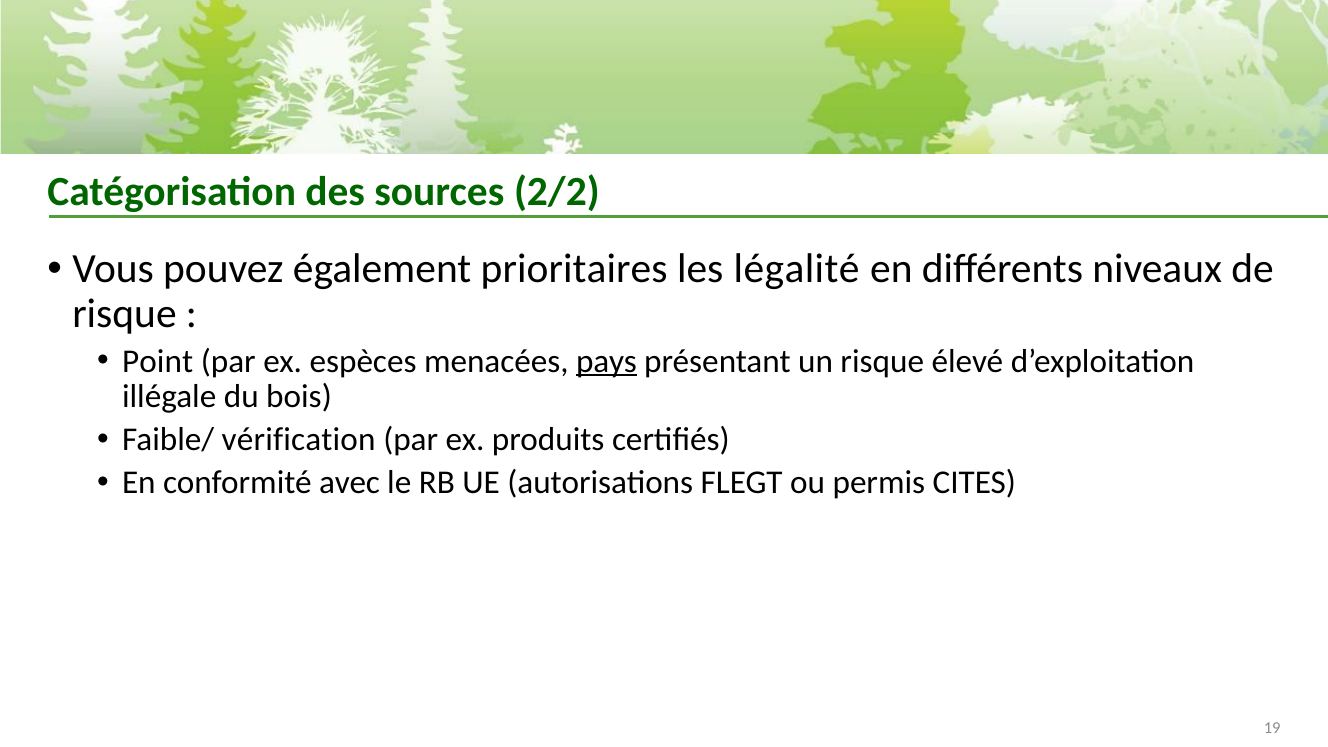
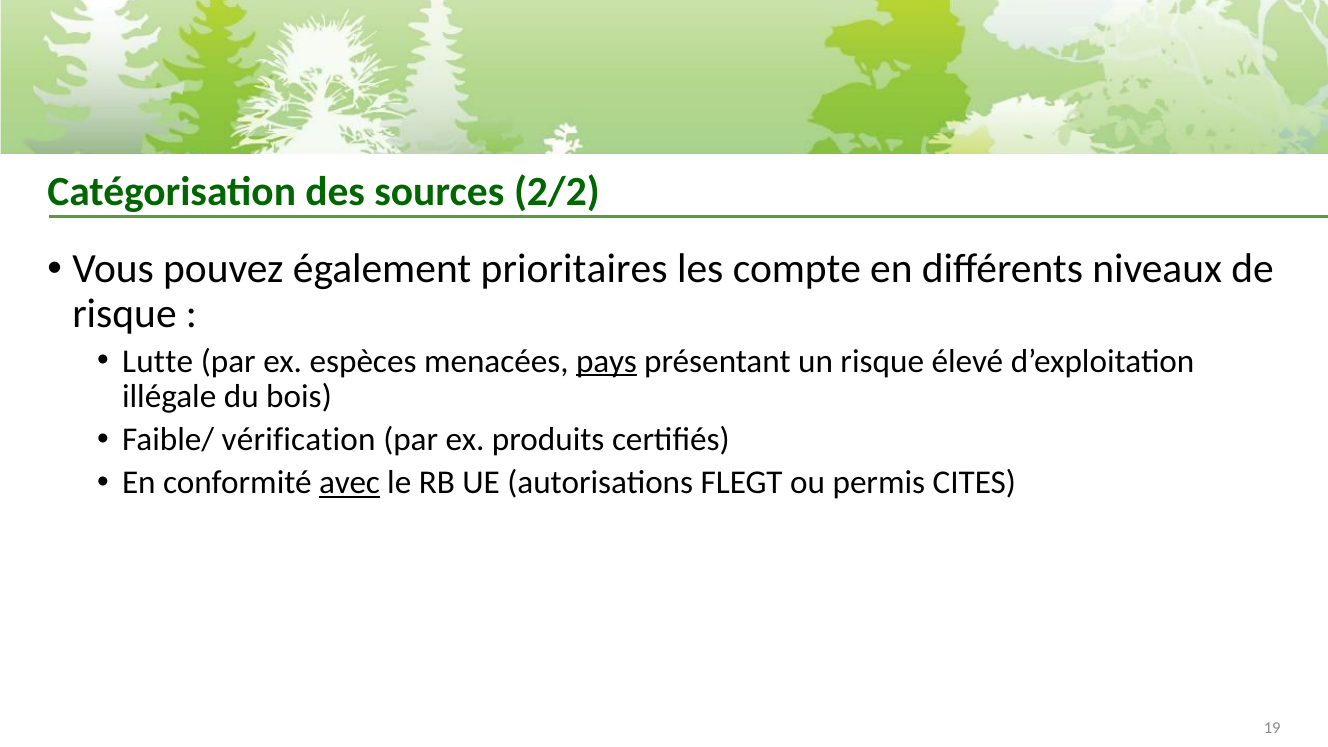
légalité: légalité -> compte
Point: Point -> Lutte
avec underline: none -> present
